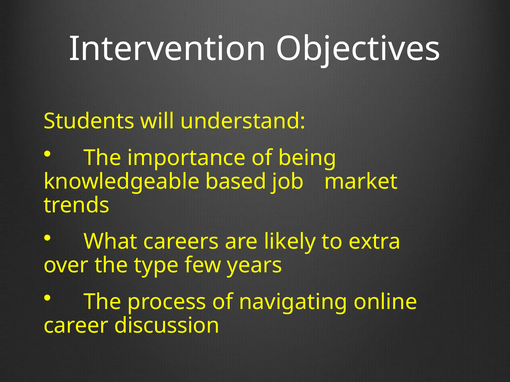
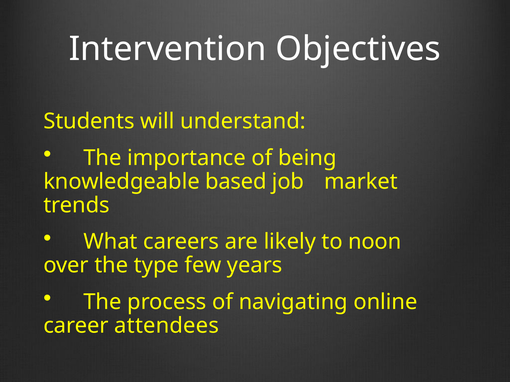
extra: extra -> noon
discussion: discussion -> attendees
